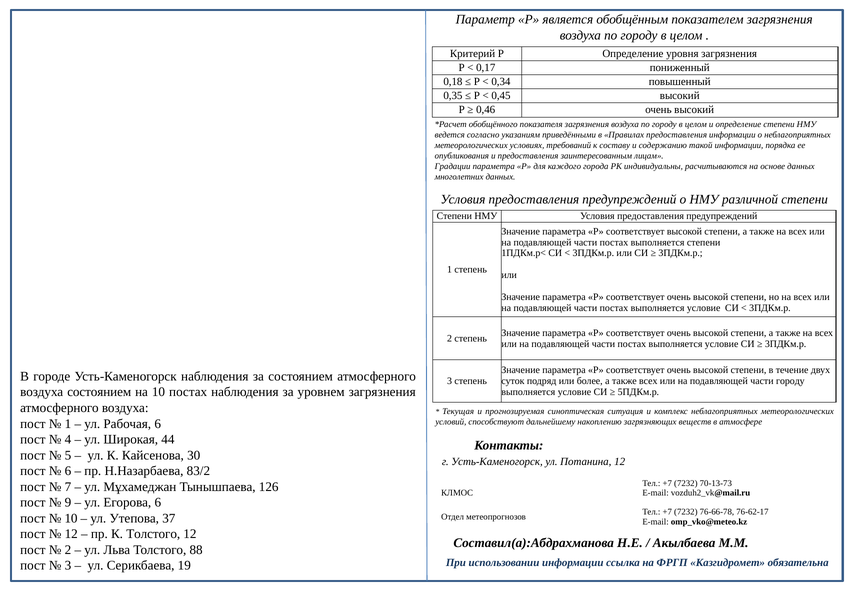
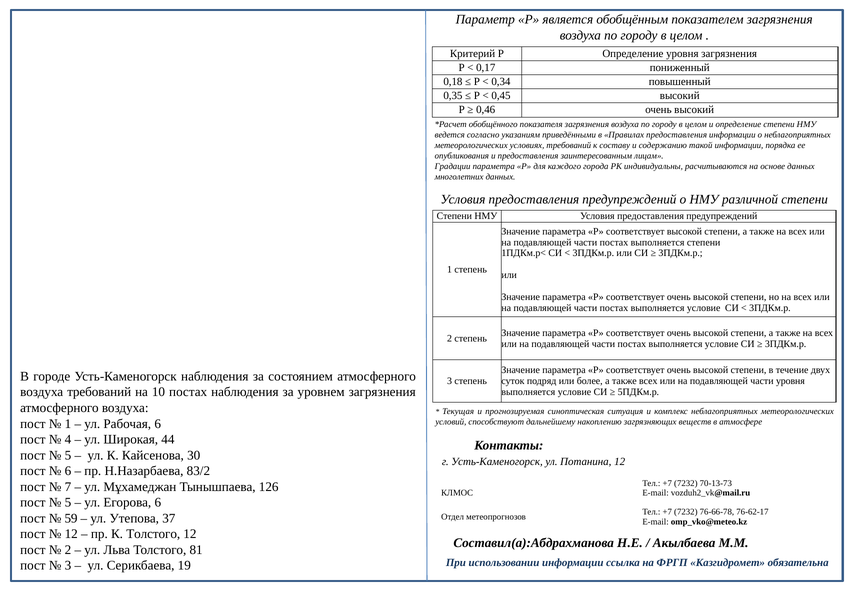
части городу: городу -> уровня
воздуха состоянием: состоянием -> требований
9 at (68, 503): 9 -> 5
10 at (71, 518): 10 -> 59
88: 88 -> 81
